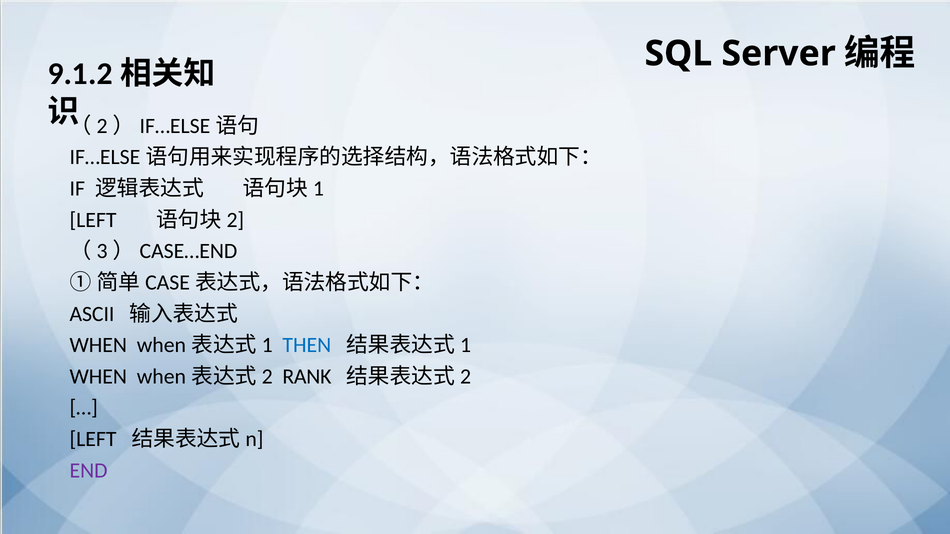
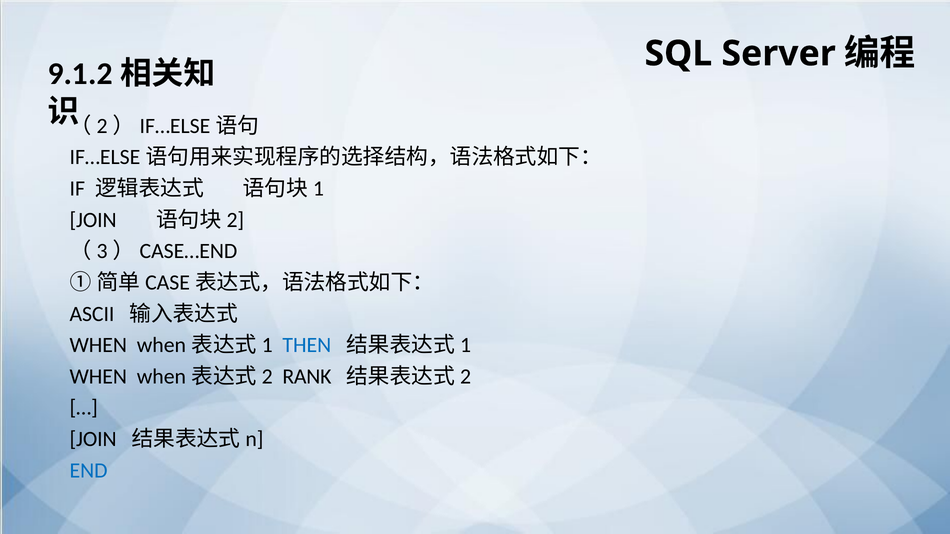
LEFT at (93, 220): LEFT -> JOIN
LEFT at (93, 439): LEFT -> JOIN
END colour: purple -> blue
